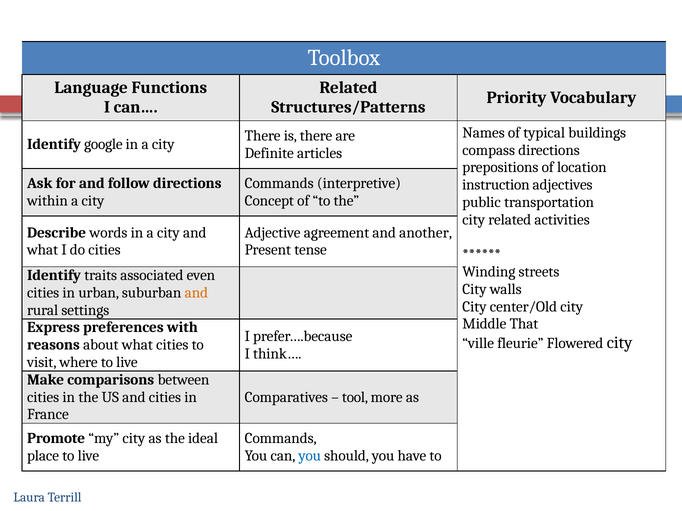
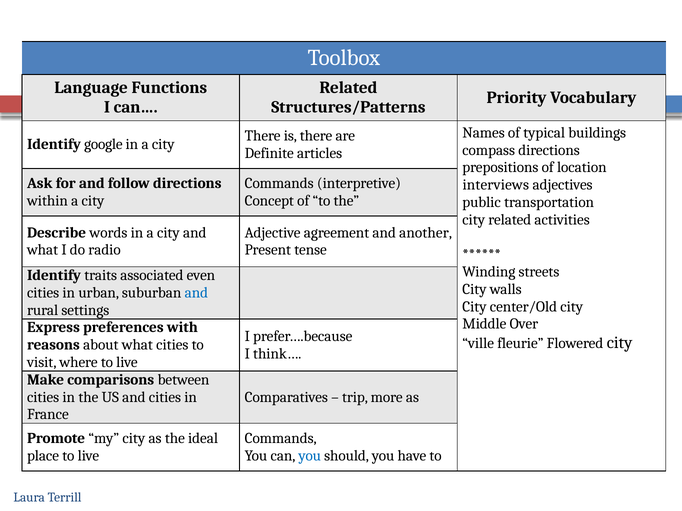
instruction: instruction -> interviews
do cities: cities -> radio
and at (196, 293) colour: orange -> blue
That: That -> Over
tool: tool -> trip
